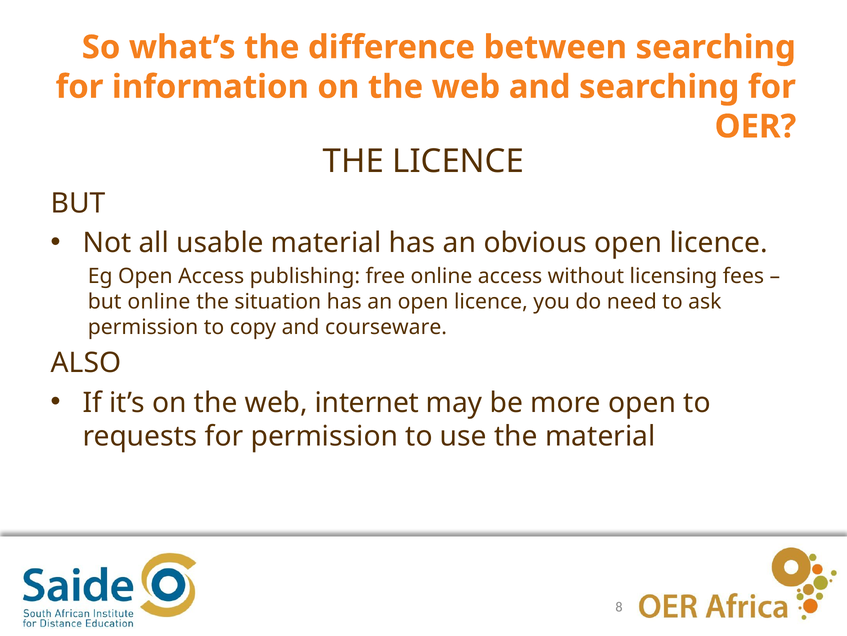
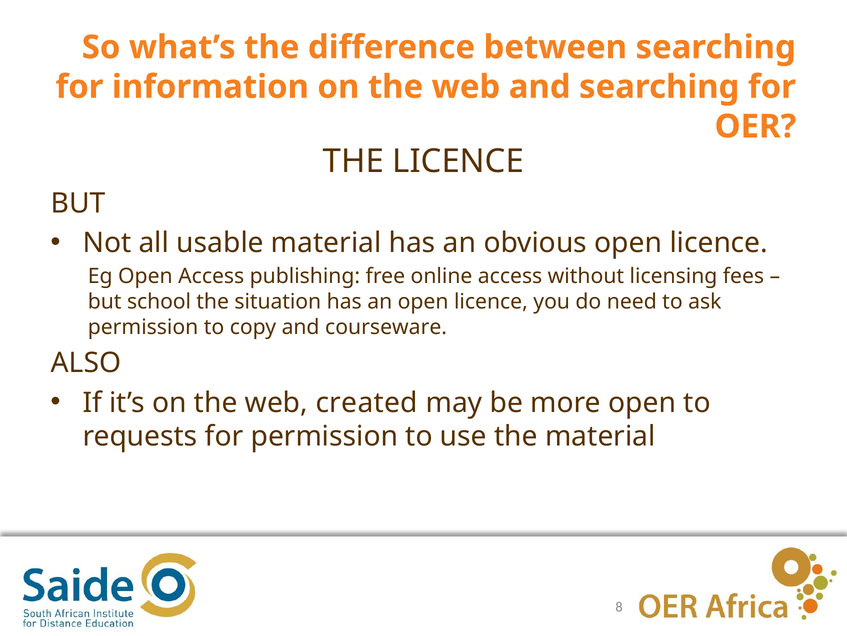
but online: online -> school
internet: internet -> created
